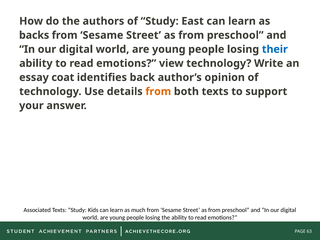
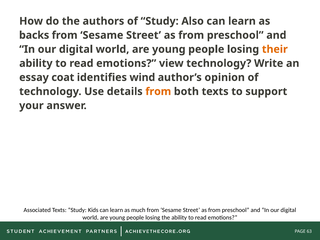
East: East -> Also
their colour: blue -> orange
back: back -> wind
